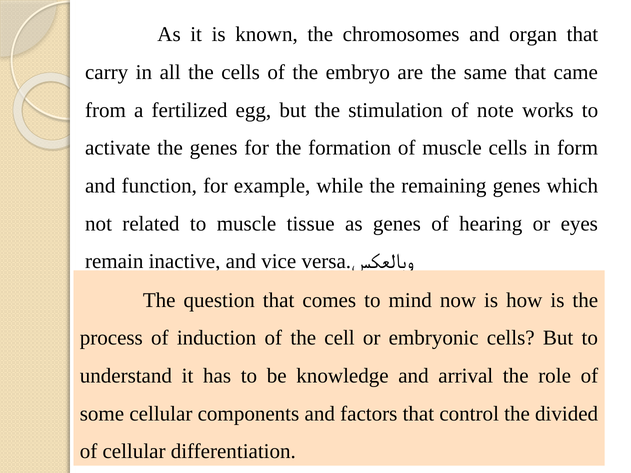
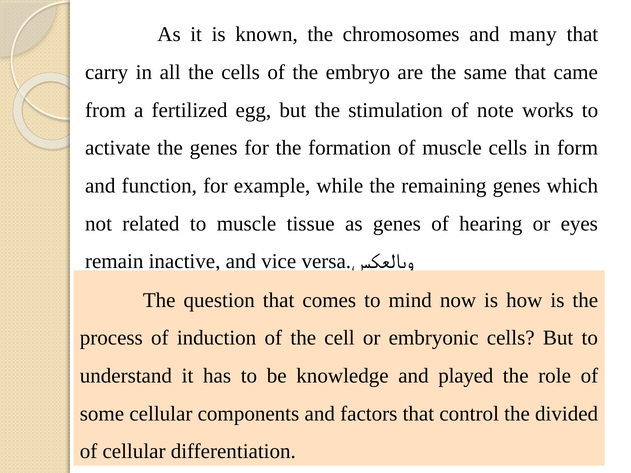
organ: organ -> many
arrival: arrival -> played
